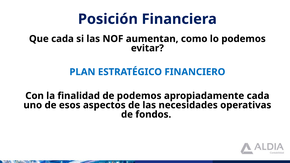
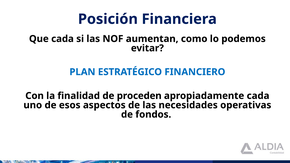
de podemos: podemos -> proceden
